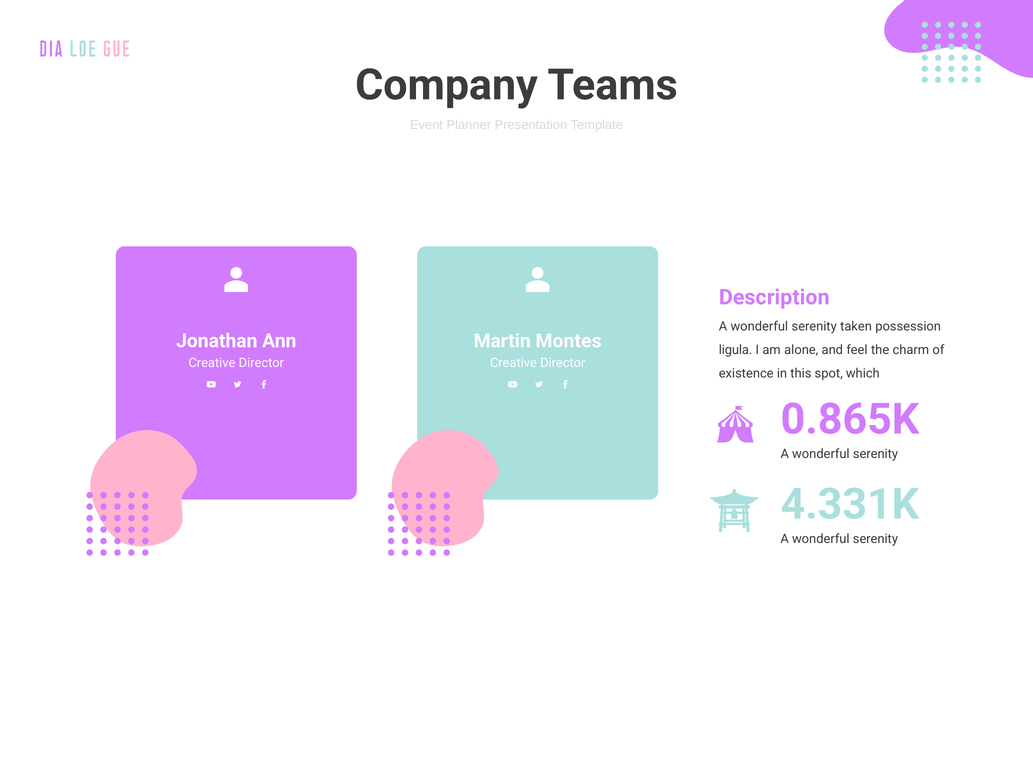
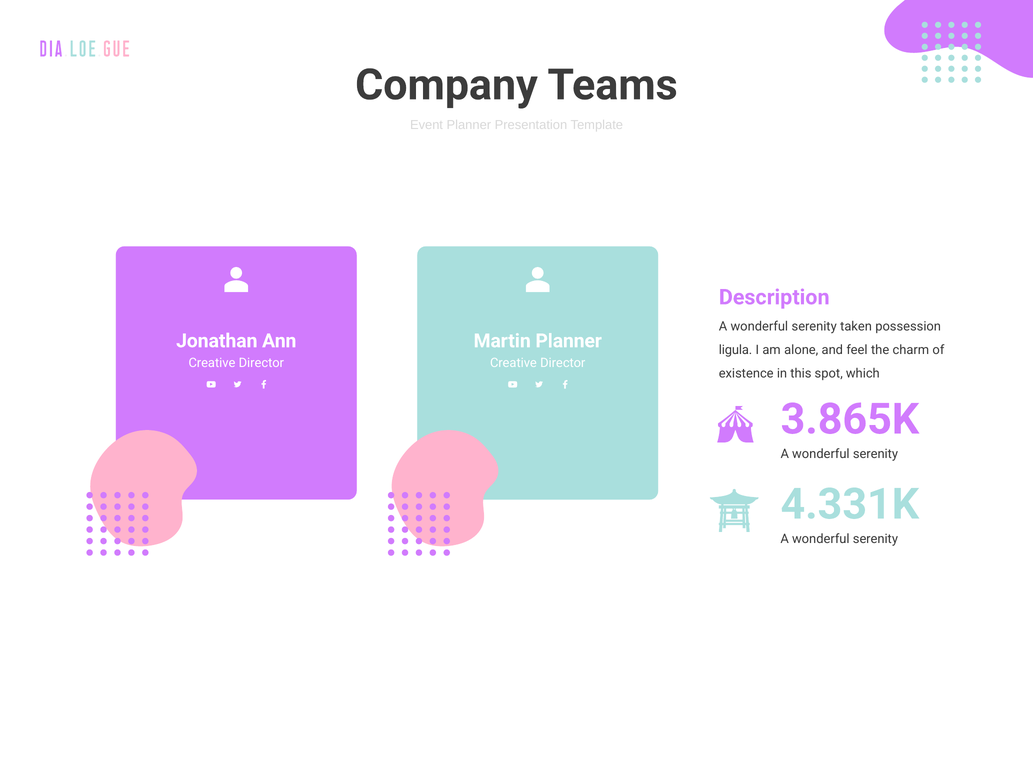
Martin Montes: Montes -> Planner
0.865K: 0.865K -> 3.865K
